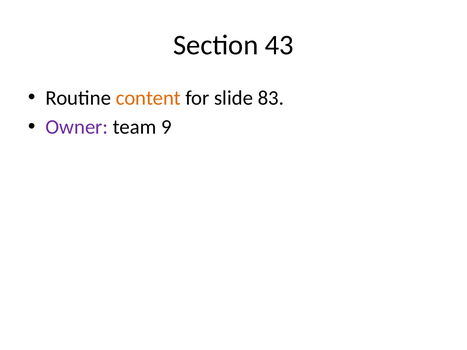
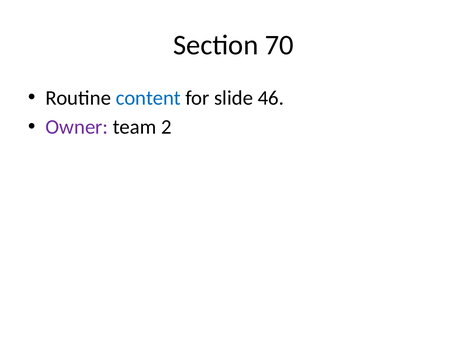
43: 43 -> 70
content colour: orange -> blue
83: 83 -> 46
9: 9 -> 2
